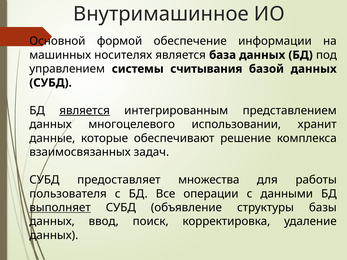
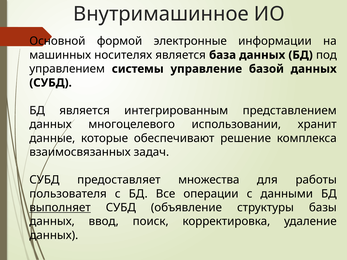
обеспечение: обеспечение -> электронные
считывания: считывания -> управление
является at (85, 111) underline: present -> none
